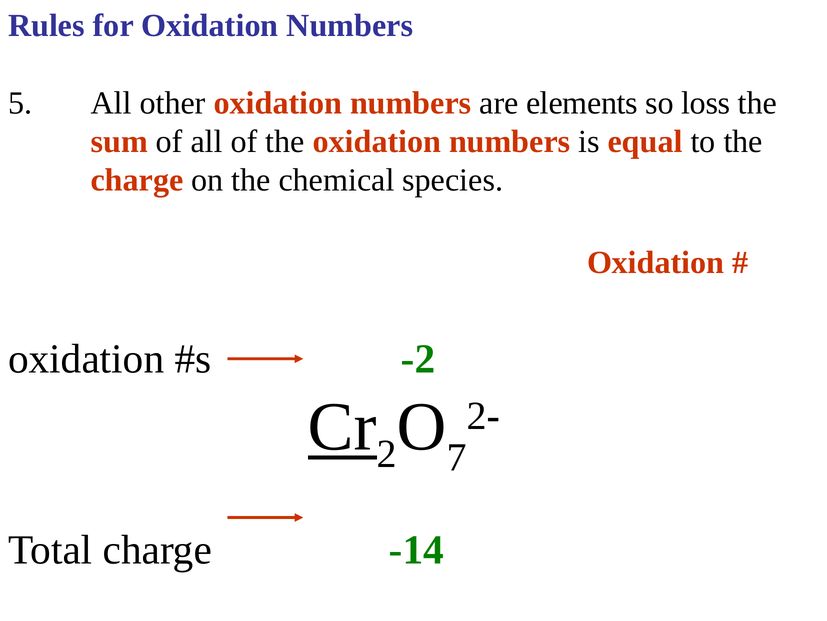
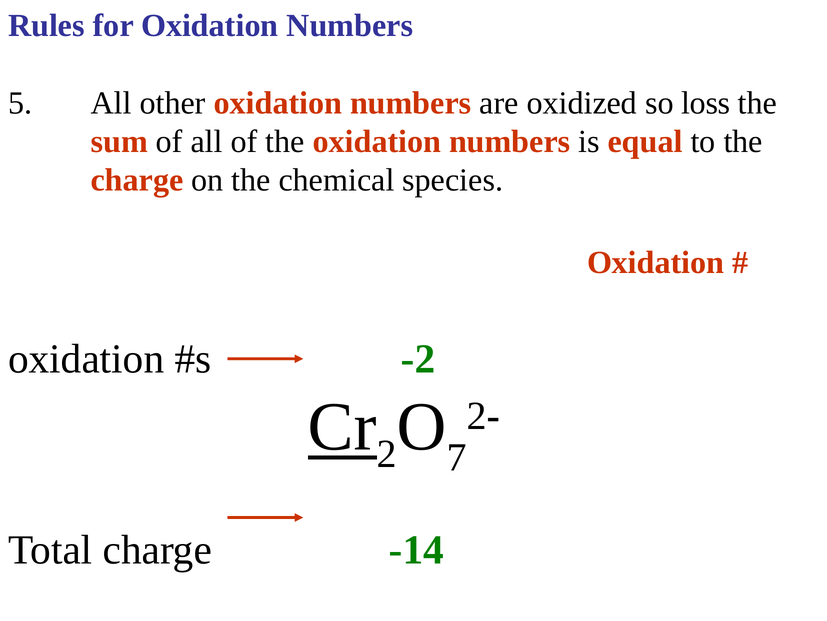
elements: elements -> oxidized
